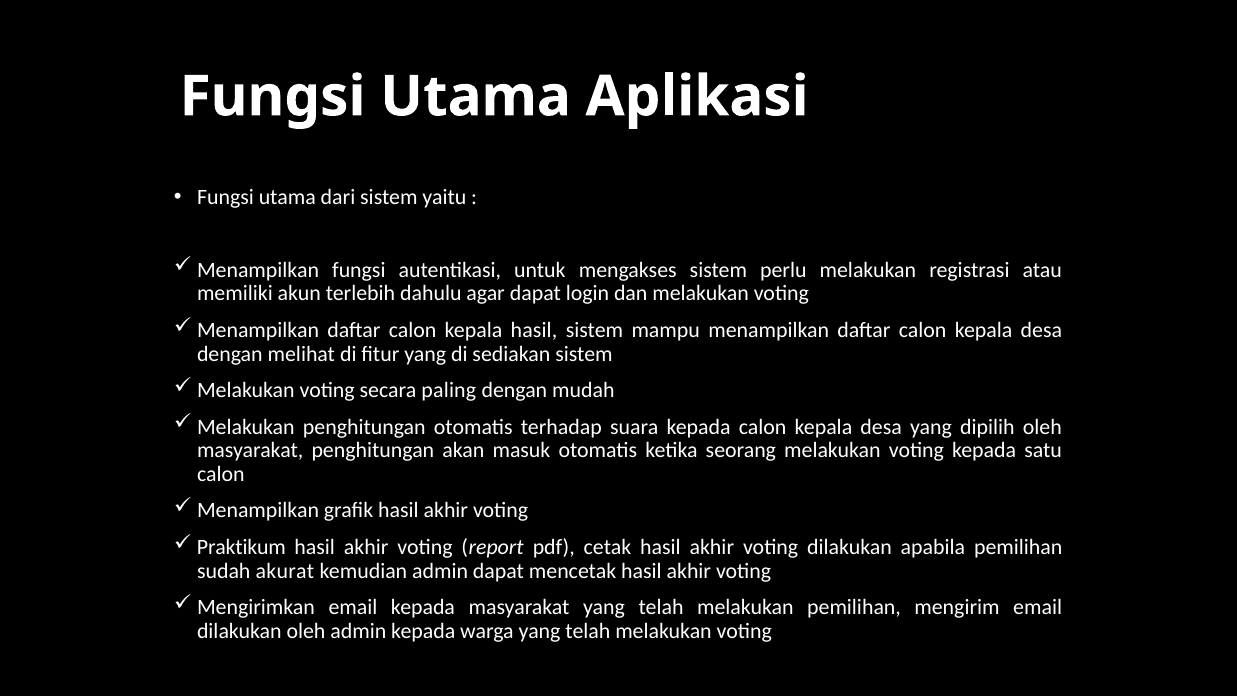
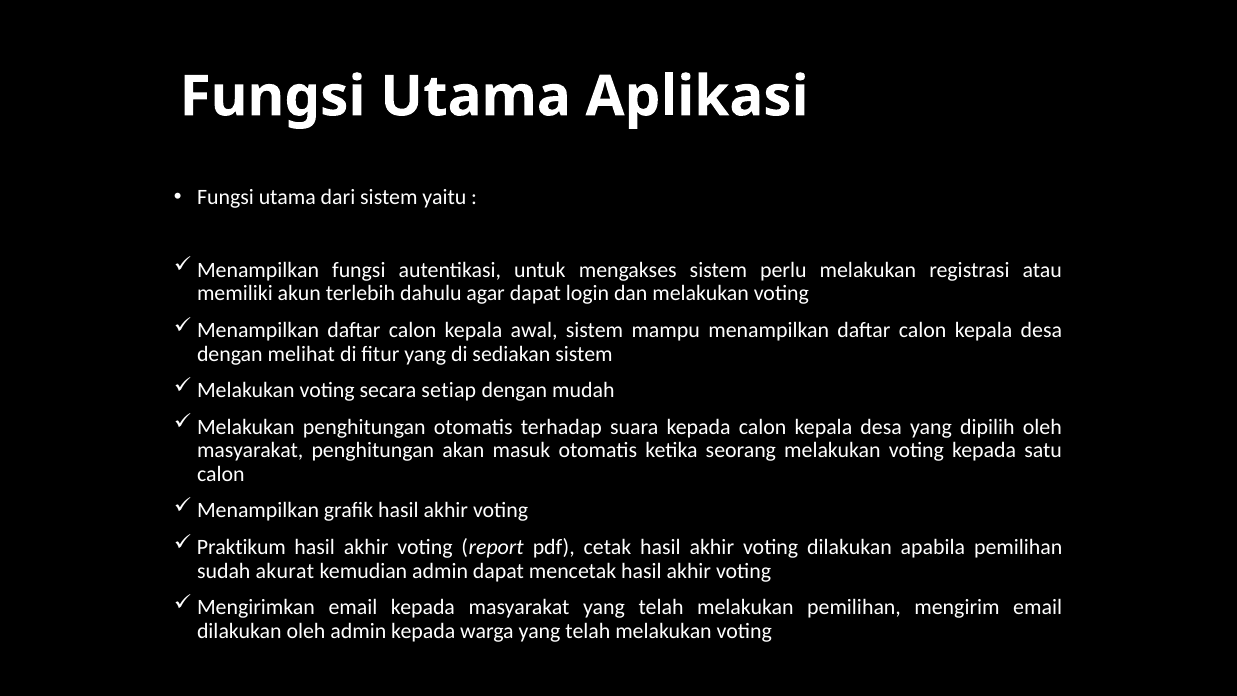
kepala hasil: hasil -> awal
paling: paling -> setiap
